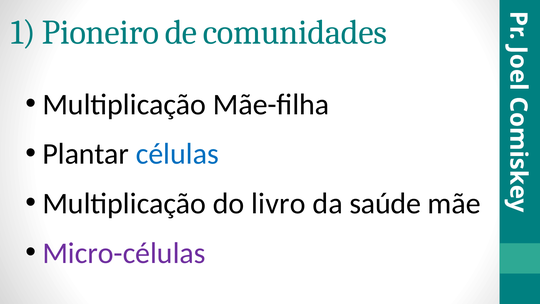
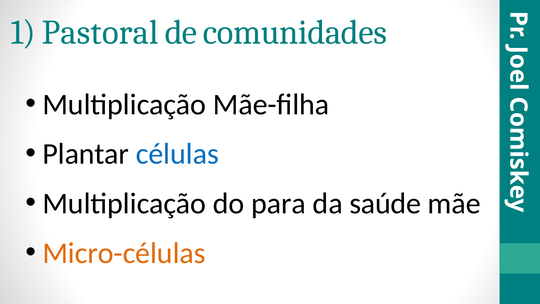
Pioneiro: Pioneiro -> Pastoral
livro: livro -> para
Micro-células colour: purple -> orange
